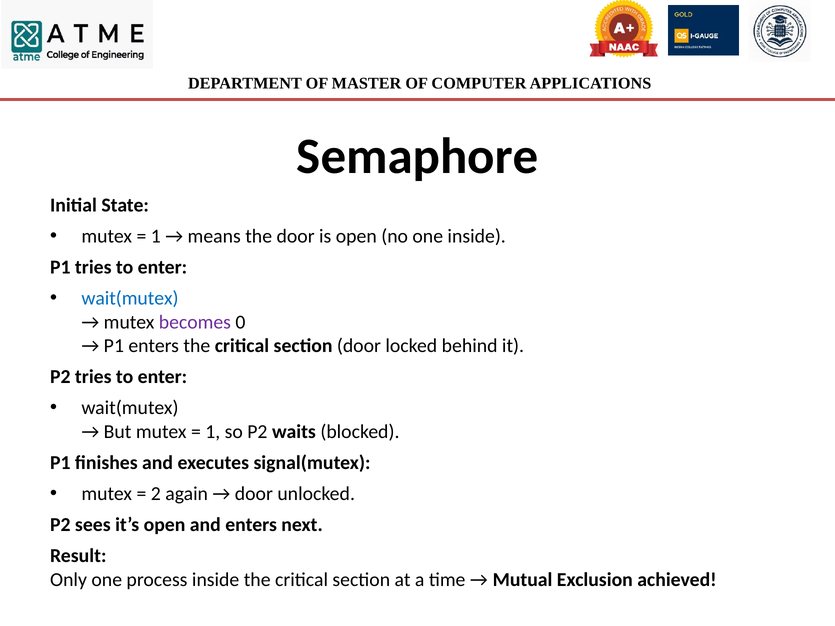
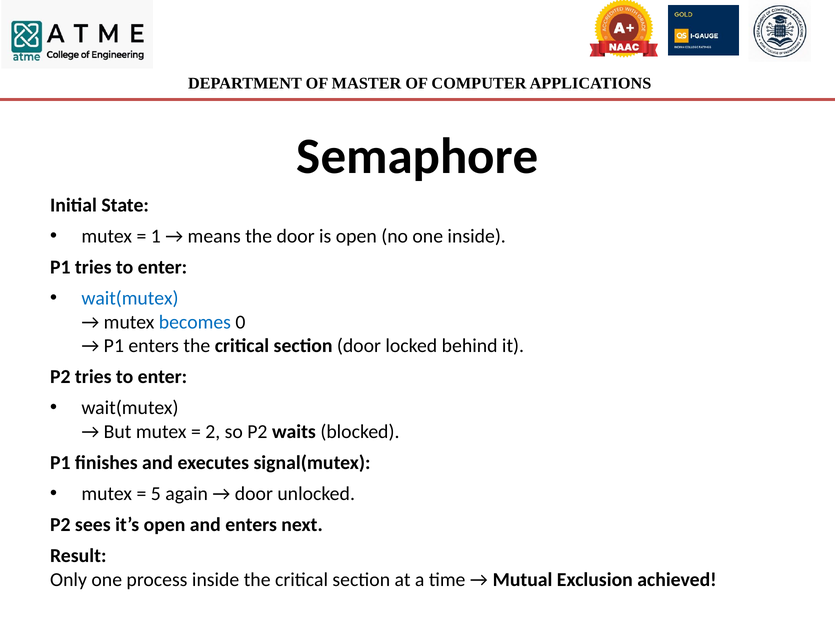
becomes colour: purple -> blue
1 at (213, 432): 1 -> 2
2: 2 -> 5
